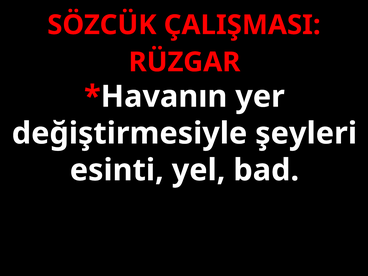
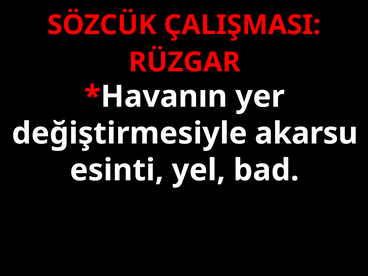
şeyleri: şeyleri -> akarsu
